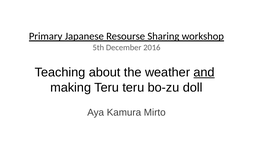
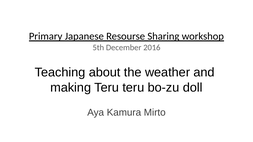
and underline: present -> none
